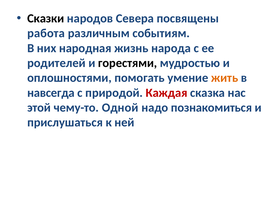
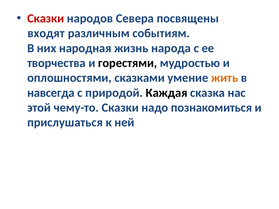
Сказки at (46, 18) colour: black -> red
работа: работа -> входят
родителей: родителей -> творчества
помогать: помогать -> сказками
Каждая colour: red -> black
чему-то Одной: Одной -> Сказки
